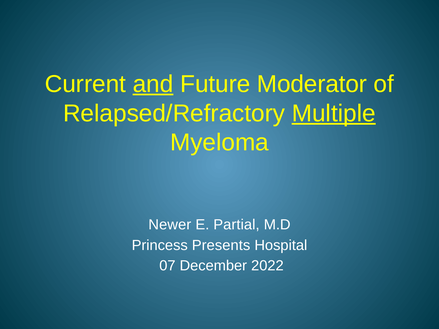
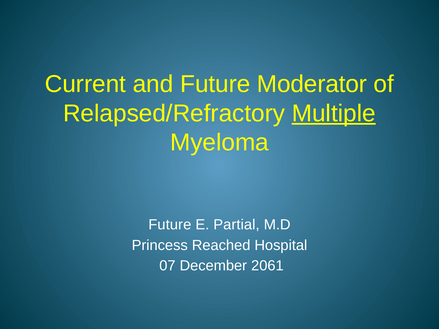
and underline: present -> none
Newer at (170, 225): Newer -> Future
Presents: Presents -> Reached
2022: 2022 -> 2061
